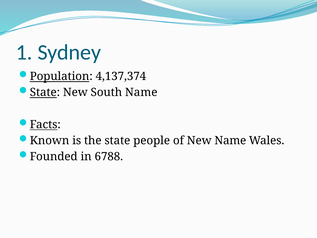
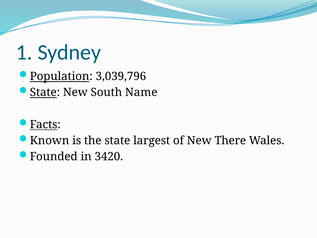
4,137,374: 4,137,374 -> 3,039,796
people: people -> largest
New Name: Name -> There
6788: 6788 -> 3420
